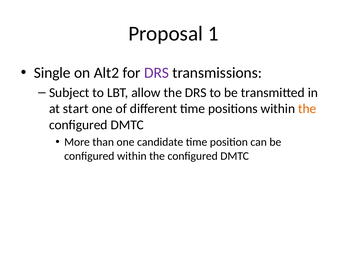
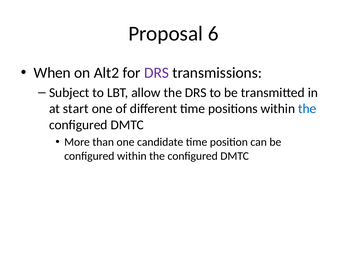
1: 1 -> 6
Single: Single -> When
the at (307, 109) colour: orange -> blue
